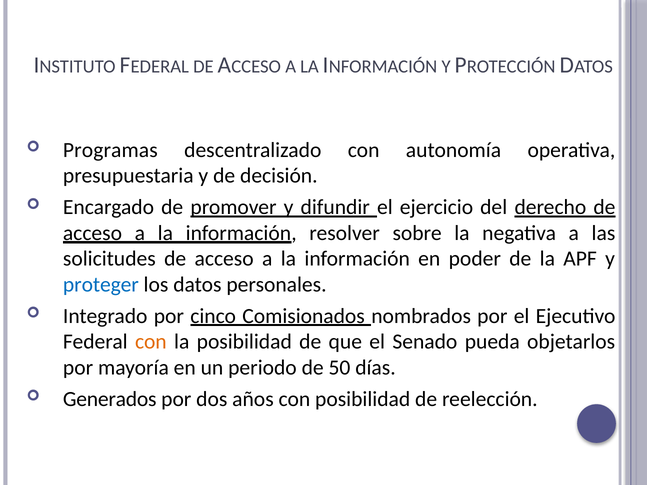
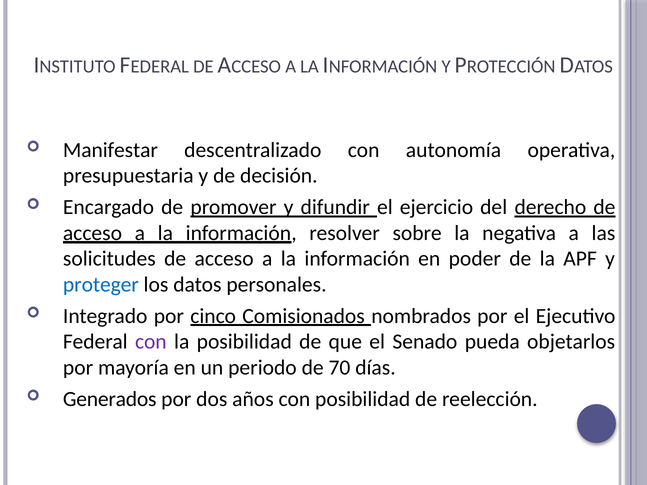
Programas: Programas -> Manifestar
con at (151, 342) colour: orange -> purple
50: 50 -> 70
